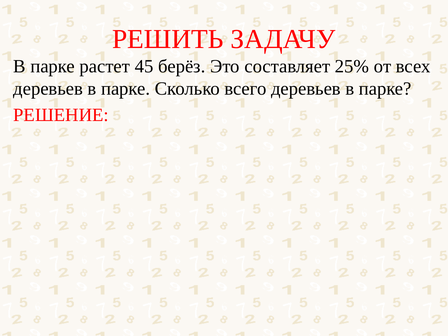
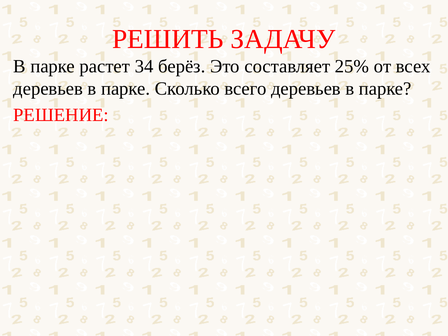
45: 45 -> 34
